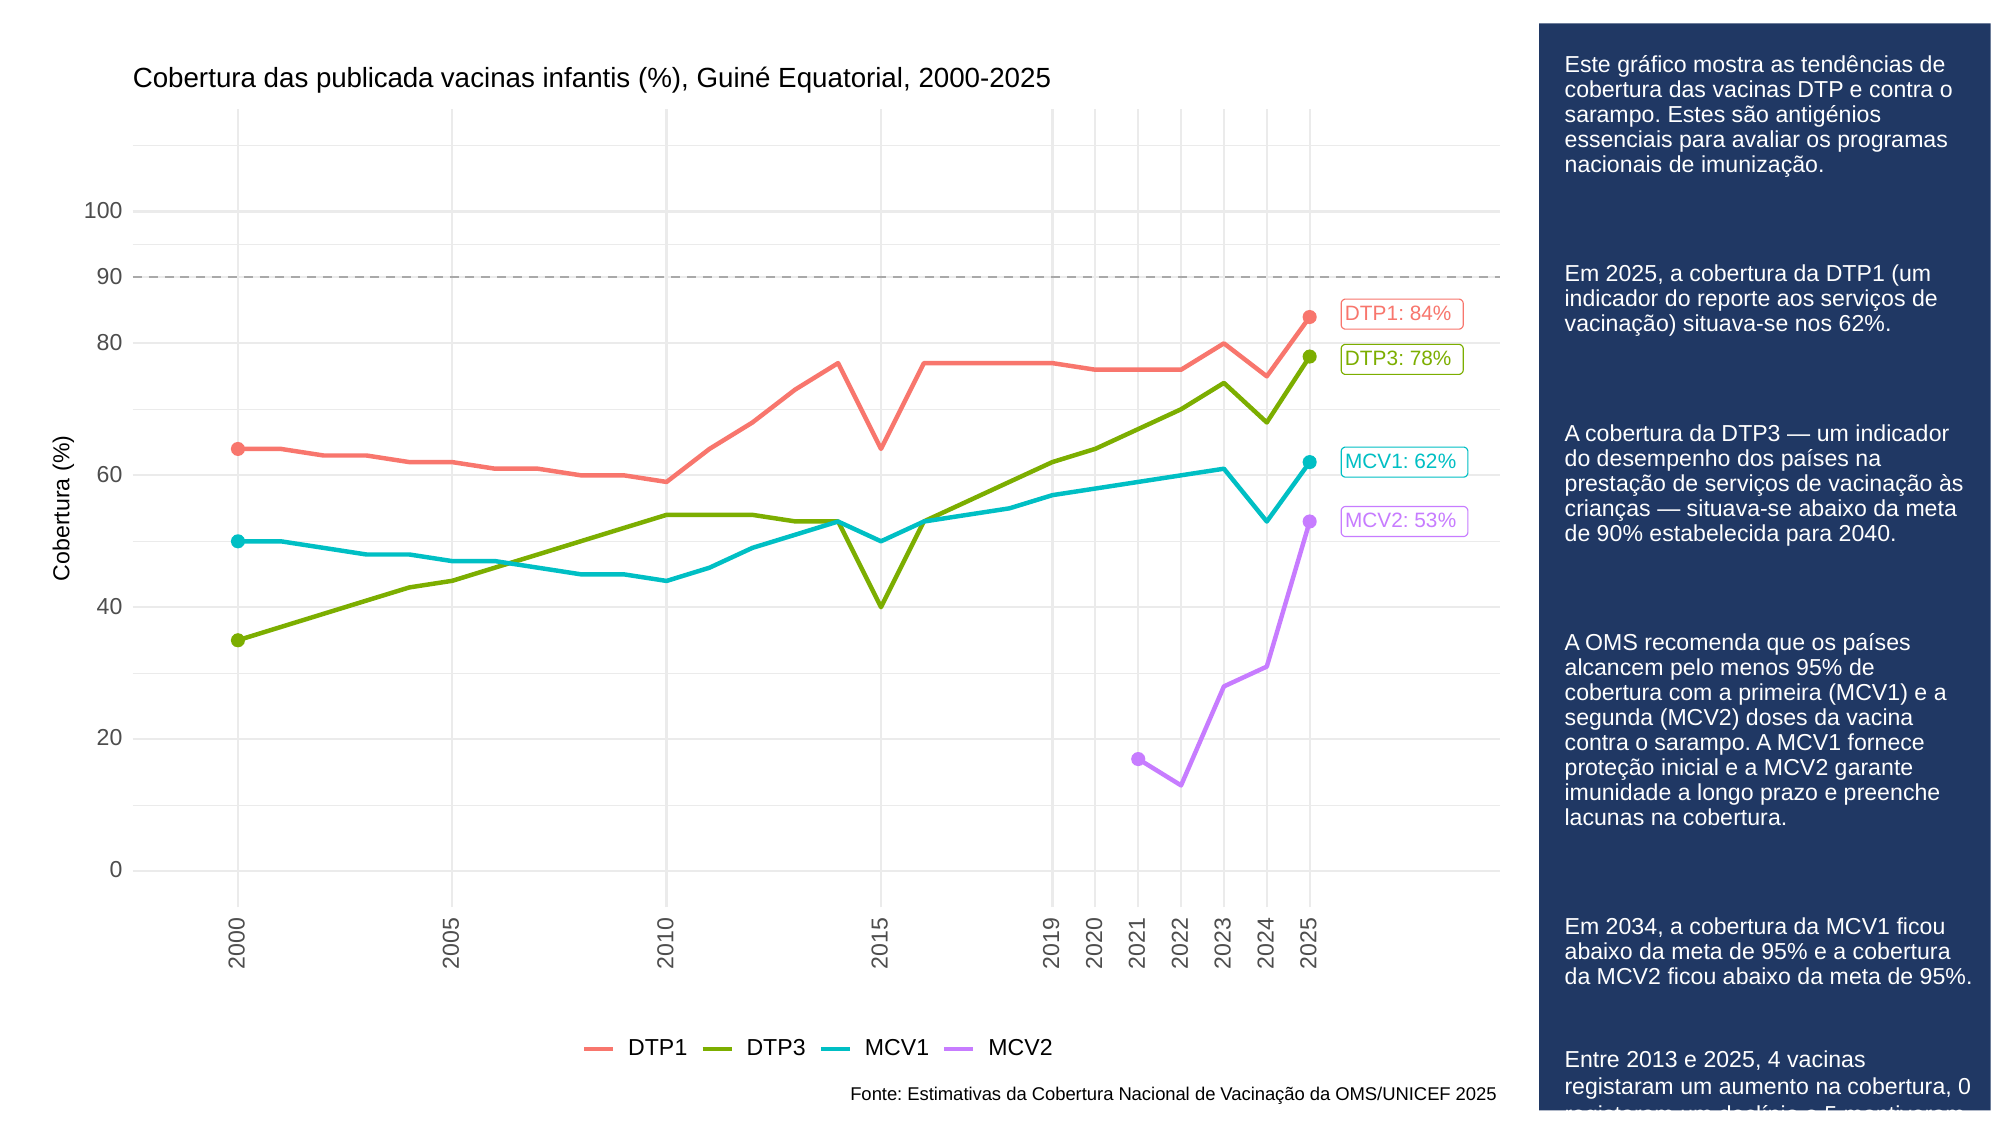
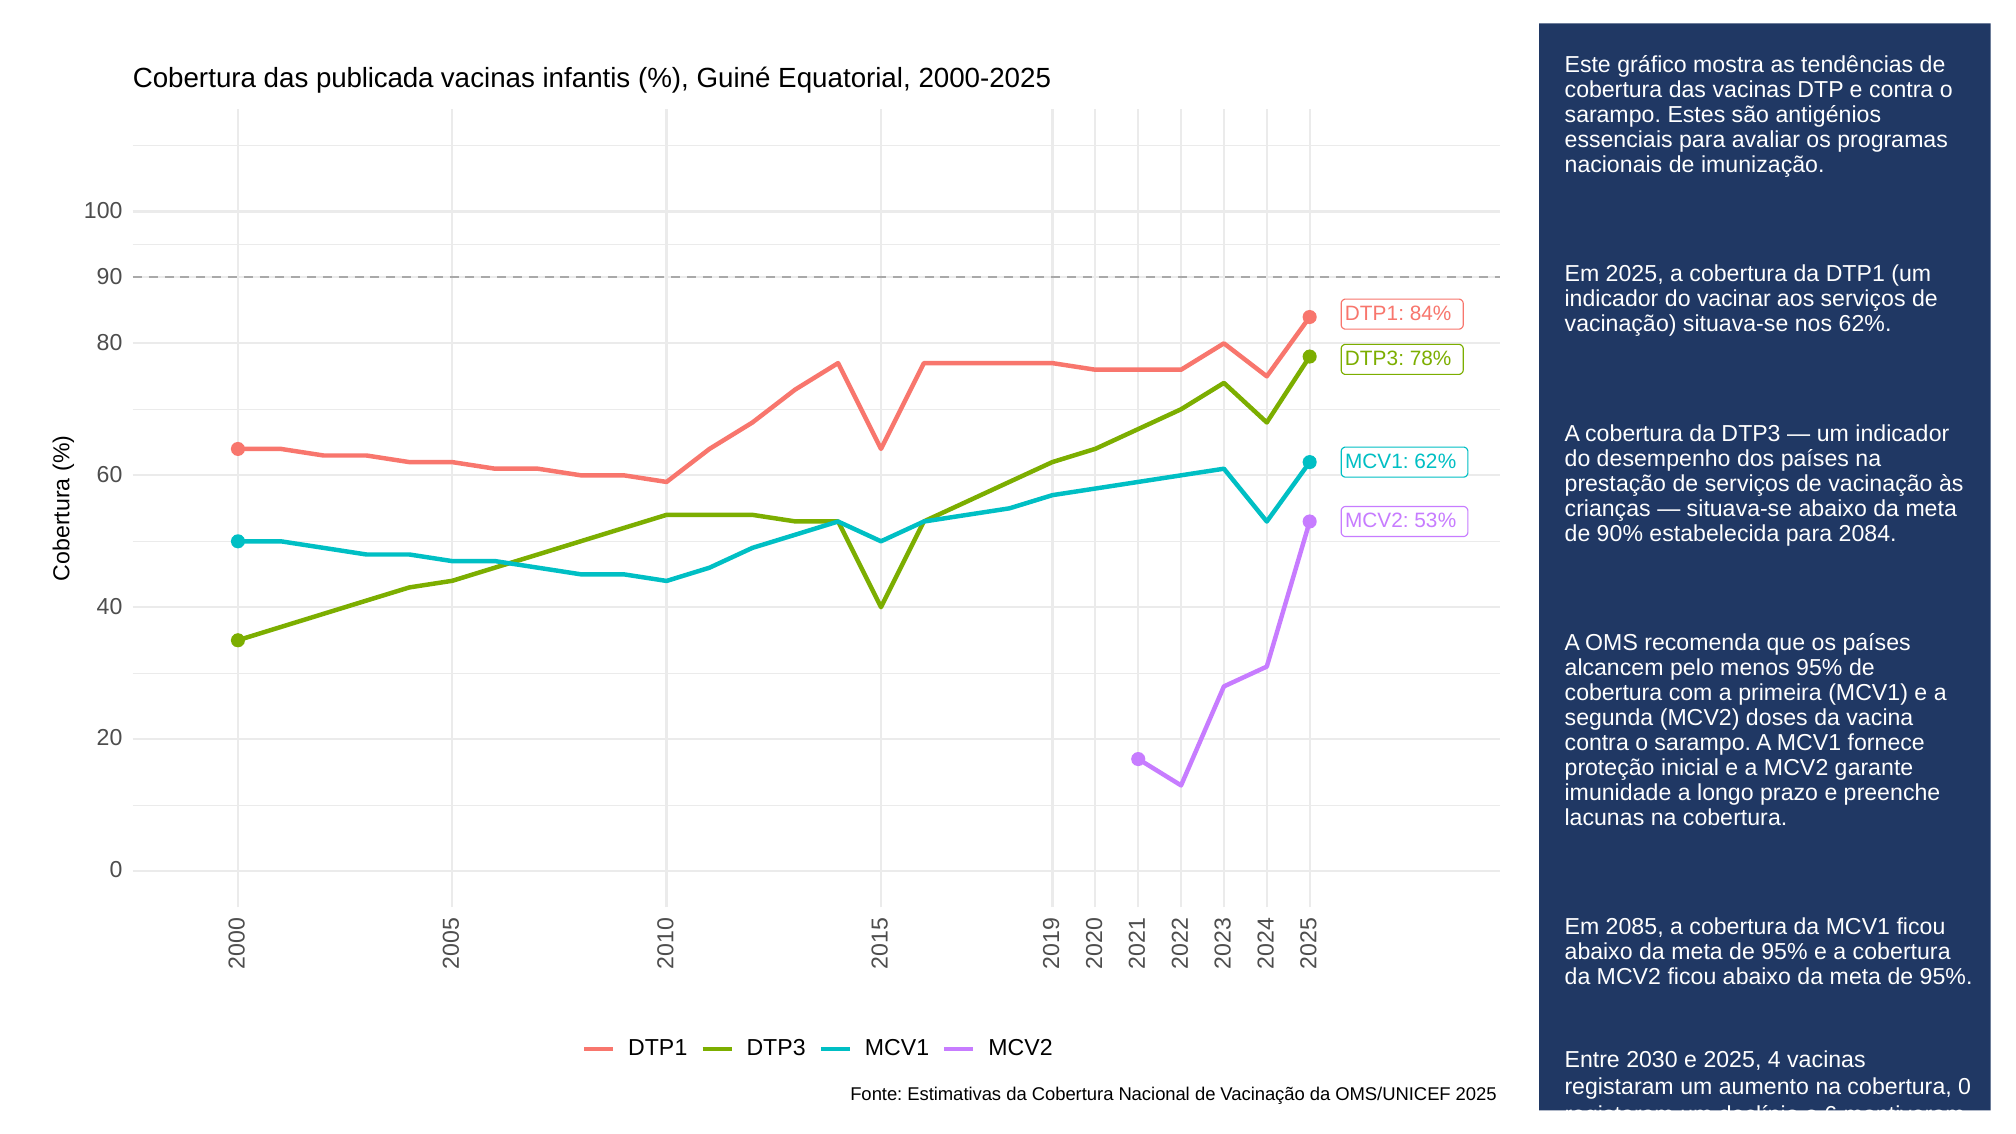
reporte: reporte -> vacinar
2040: 2040 -> 2084
2034: 2034 -> 2085
2013: 2013 -> 2030
e 5: 5 -> 6
